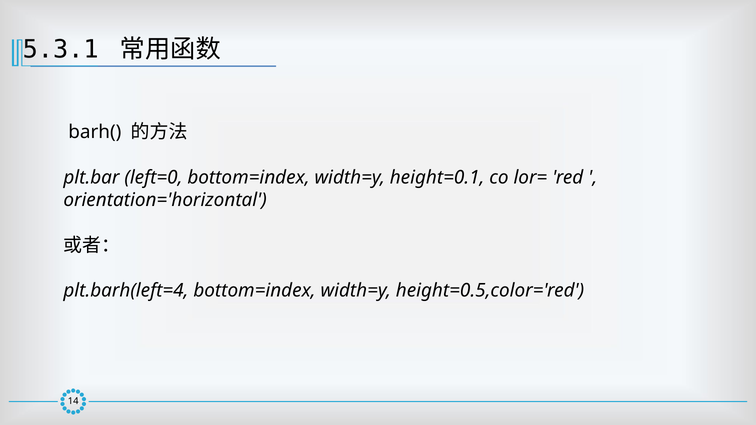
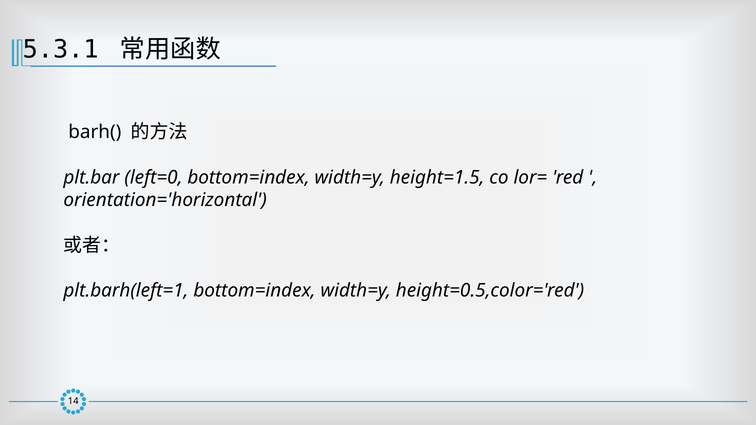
height=0.1: height=0.1 -> height=1.5
plt.barh(left=4: plt.barh(left=4 -> plt.barh(left=1
